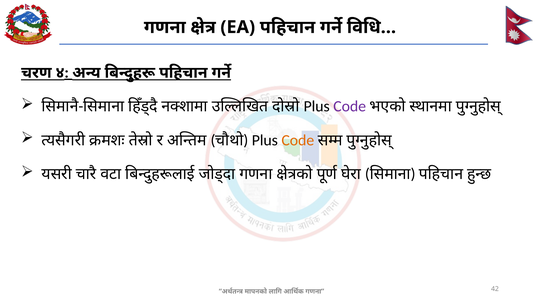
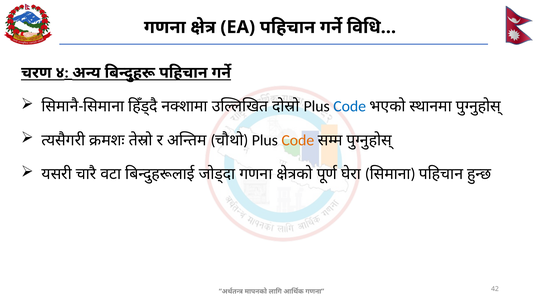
Code at (350, 107) colour: purple -> blue
